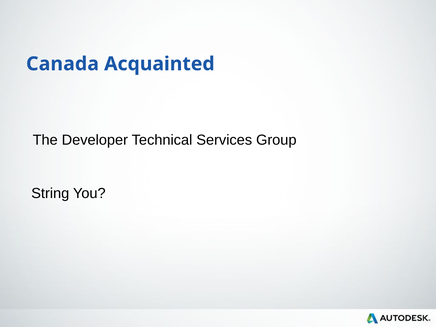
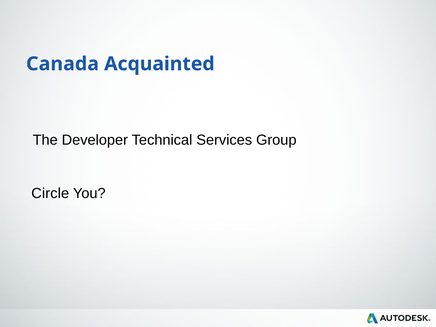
String: String -> Circle
